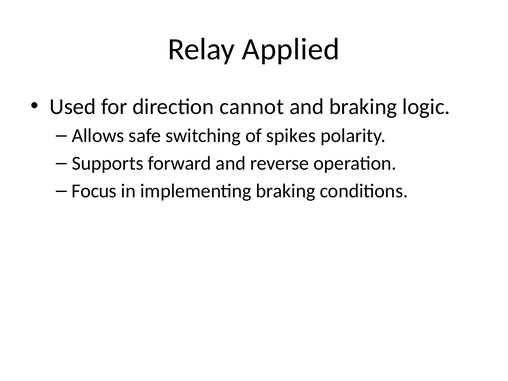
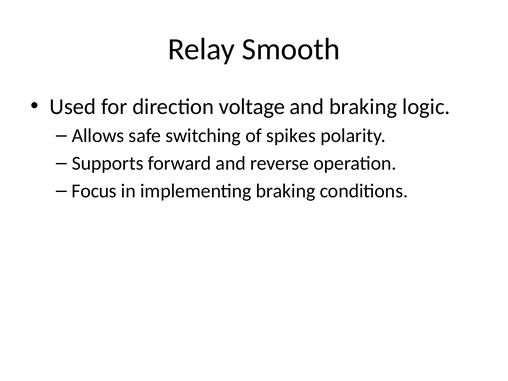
Applied: Applied -> Smooth
cannot: cannot -> voltage
